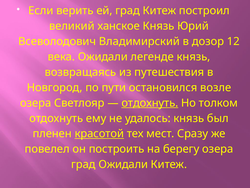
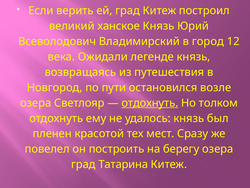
дозор: дозор -> город
красотой underline: present -> none
град Ожидали: Ожидали -> Татарина
